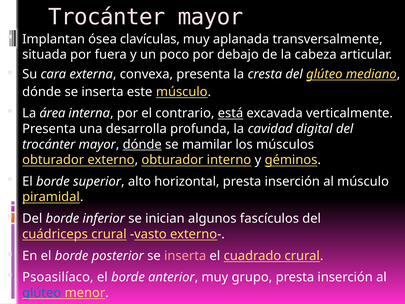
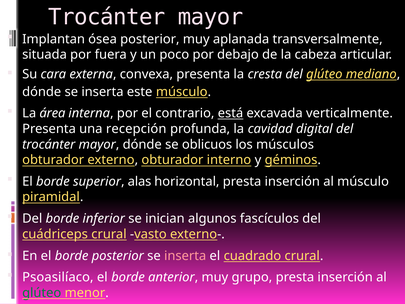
ósea clavículas: clavículas -> posterior
desarrolla: desarrolla -> recepción
dónde at (142, 144) underline: present -> none
mamilar: mamilar -> oblicuos
alto: alto -> alas
glúteo at (42, 293) colour: blue -> green
